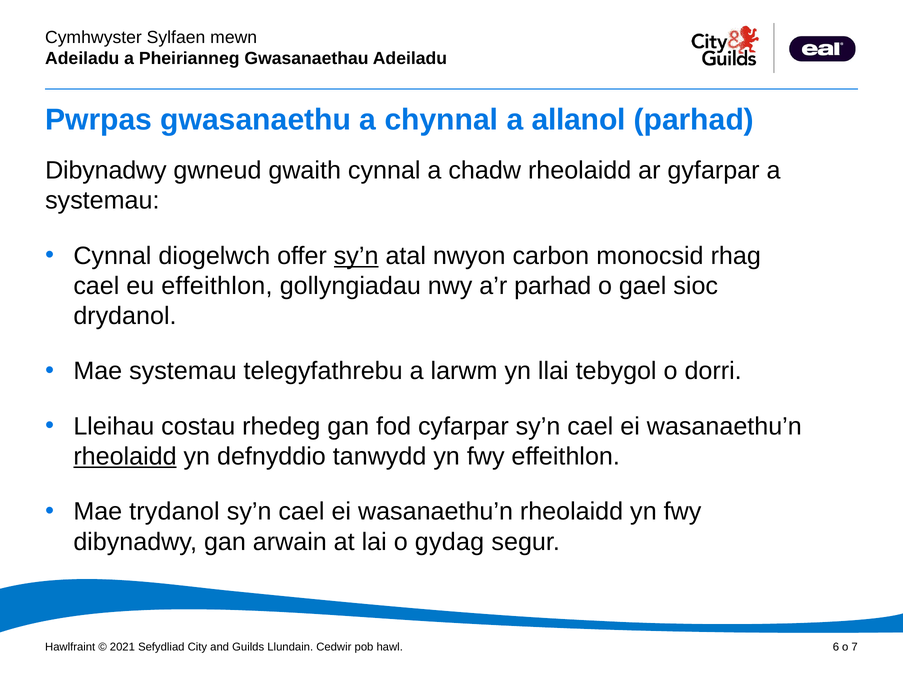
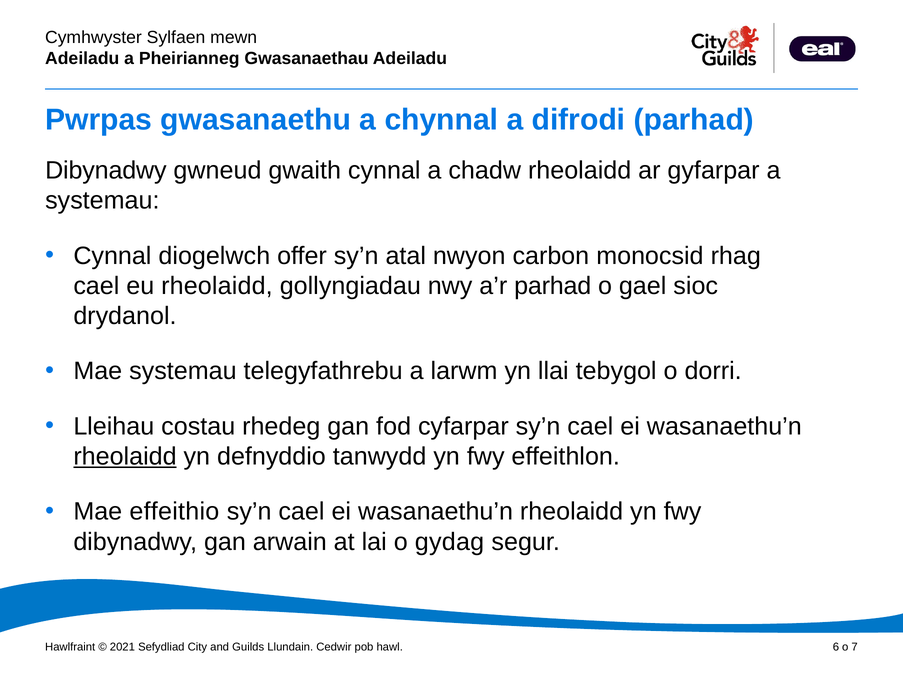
allanol: allanol -> difrodi
sy’n at (356, 256) underline: present -> none
eu effeithlon: effeithlon -> rheolaidd
trydanol: trydanol -> effeithio
